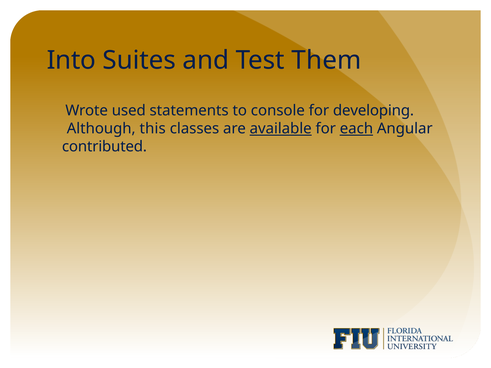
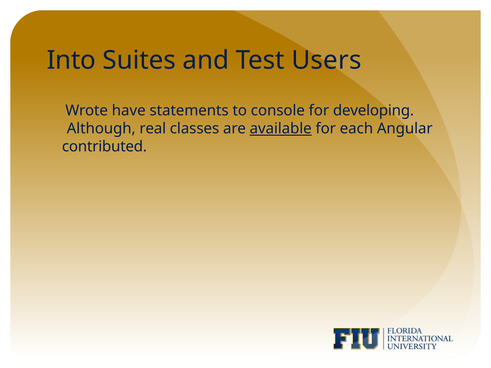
Them: Them -> Users
used: used -> have
this: this -> real
each underline: present -> none
